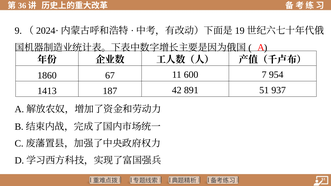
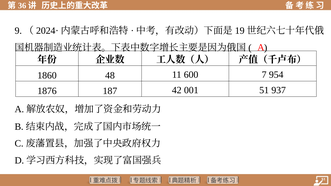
67: 67 -> 48
1413: 1413 -> 1876
891: 891 -> 001
